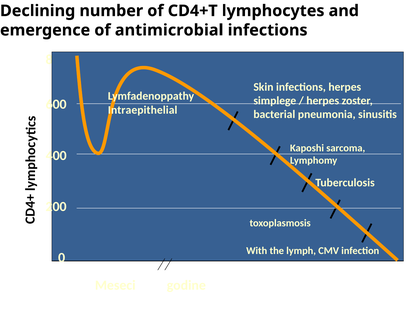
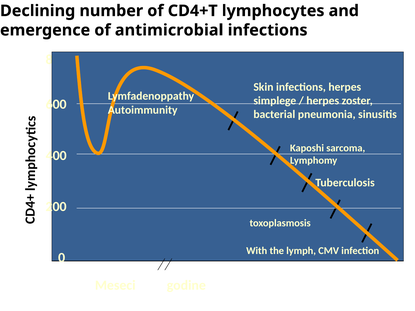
Intraepithelial: Intraepithelial -> Autoimmunity
